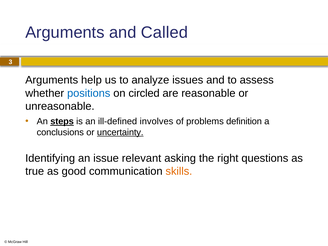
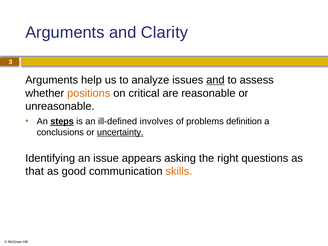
Called: Called -> Clarity
and at (215, 80) underline: none -> present
positions colour: blue -> orange
circled: circled -> critical
relevant: relevant -> appears
true: true -> that
